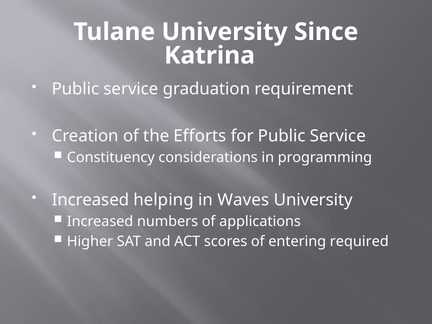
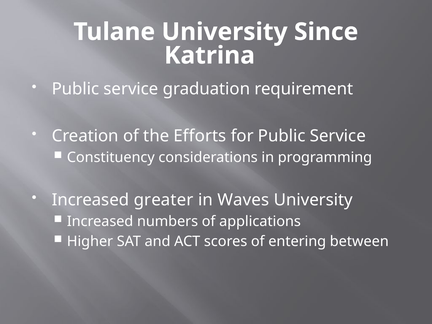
helping: helping -> greater
required: required -> between
